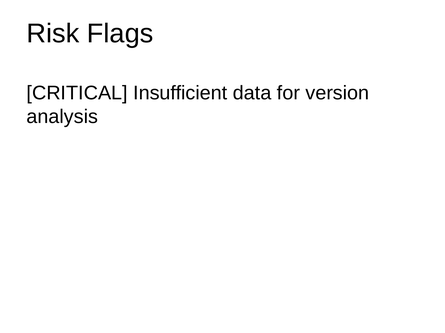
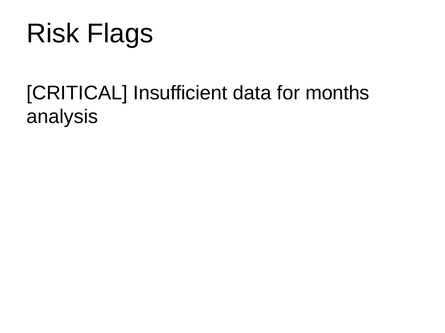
version: version -> months
